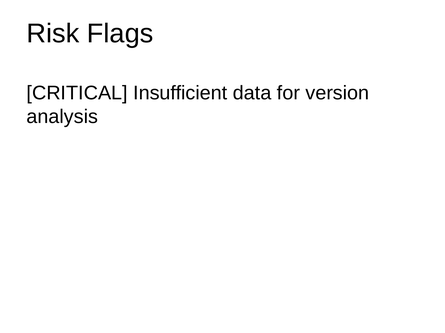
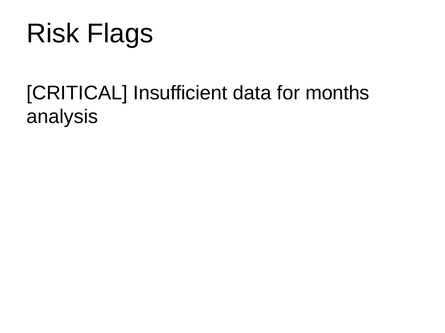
version: version -> months
